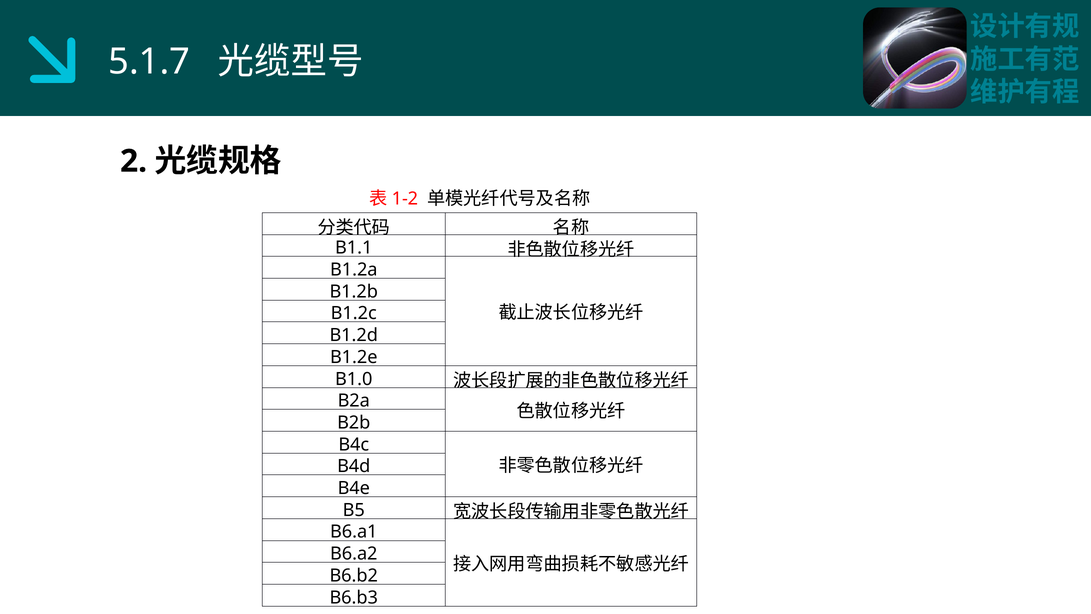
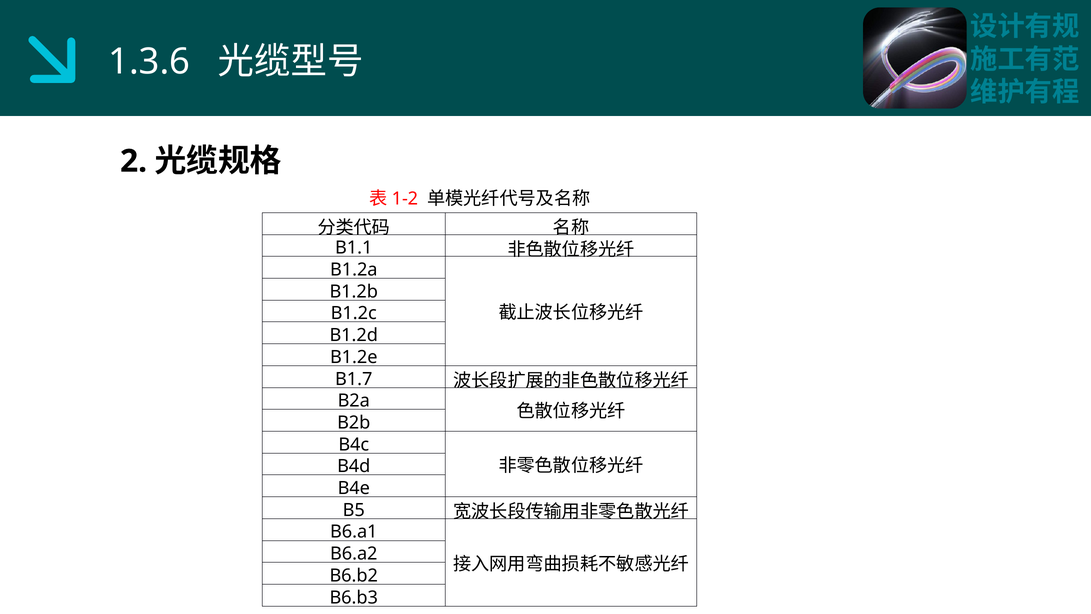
5.1.7: 5.1.7 -> 1.3.6
B1.0: B1.0 -> B1.7
